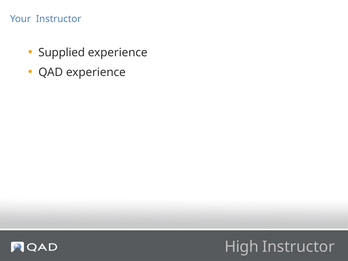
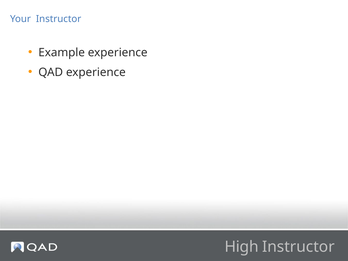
Supplied: Supplied -> Example
